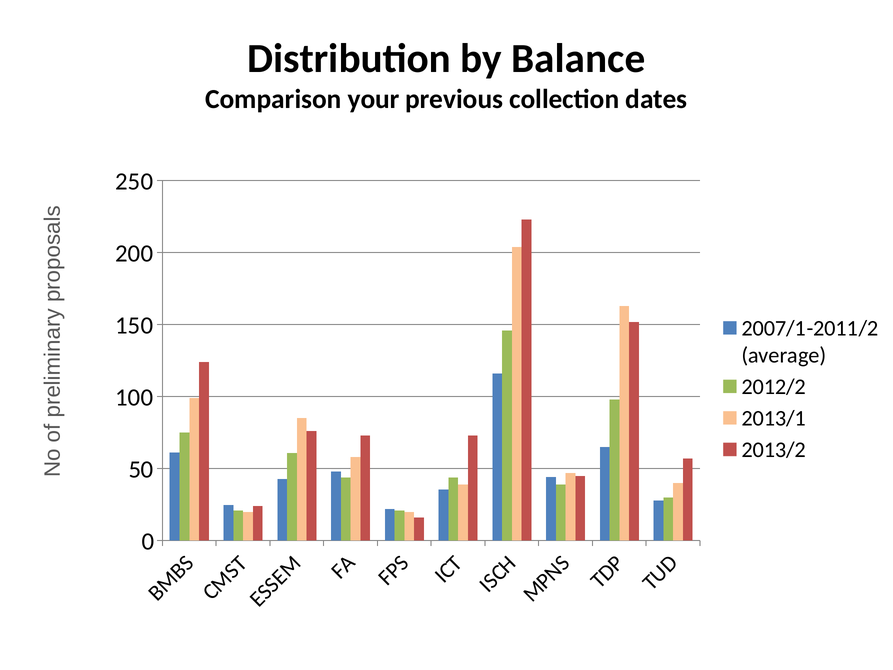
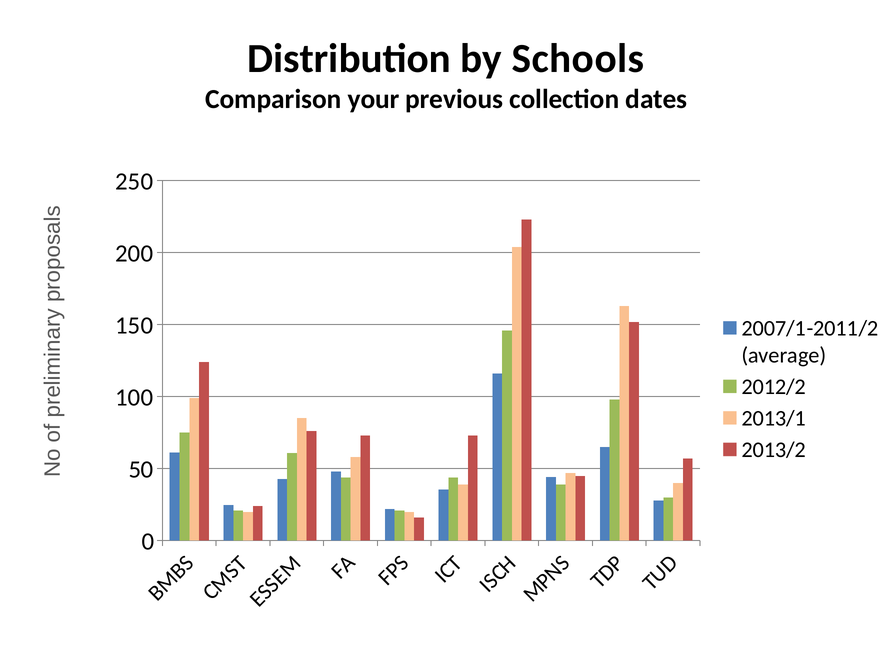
Balance: Balance -> Schools
